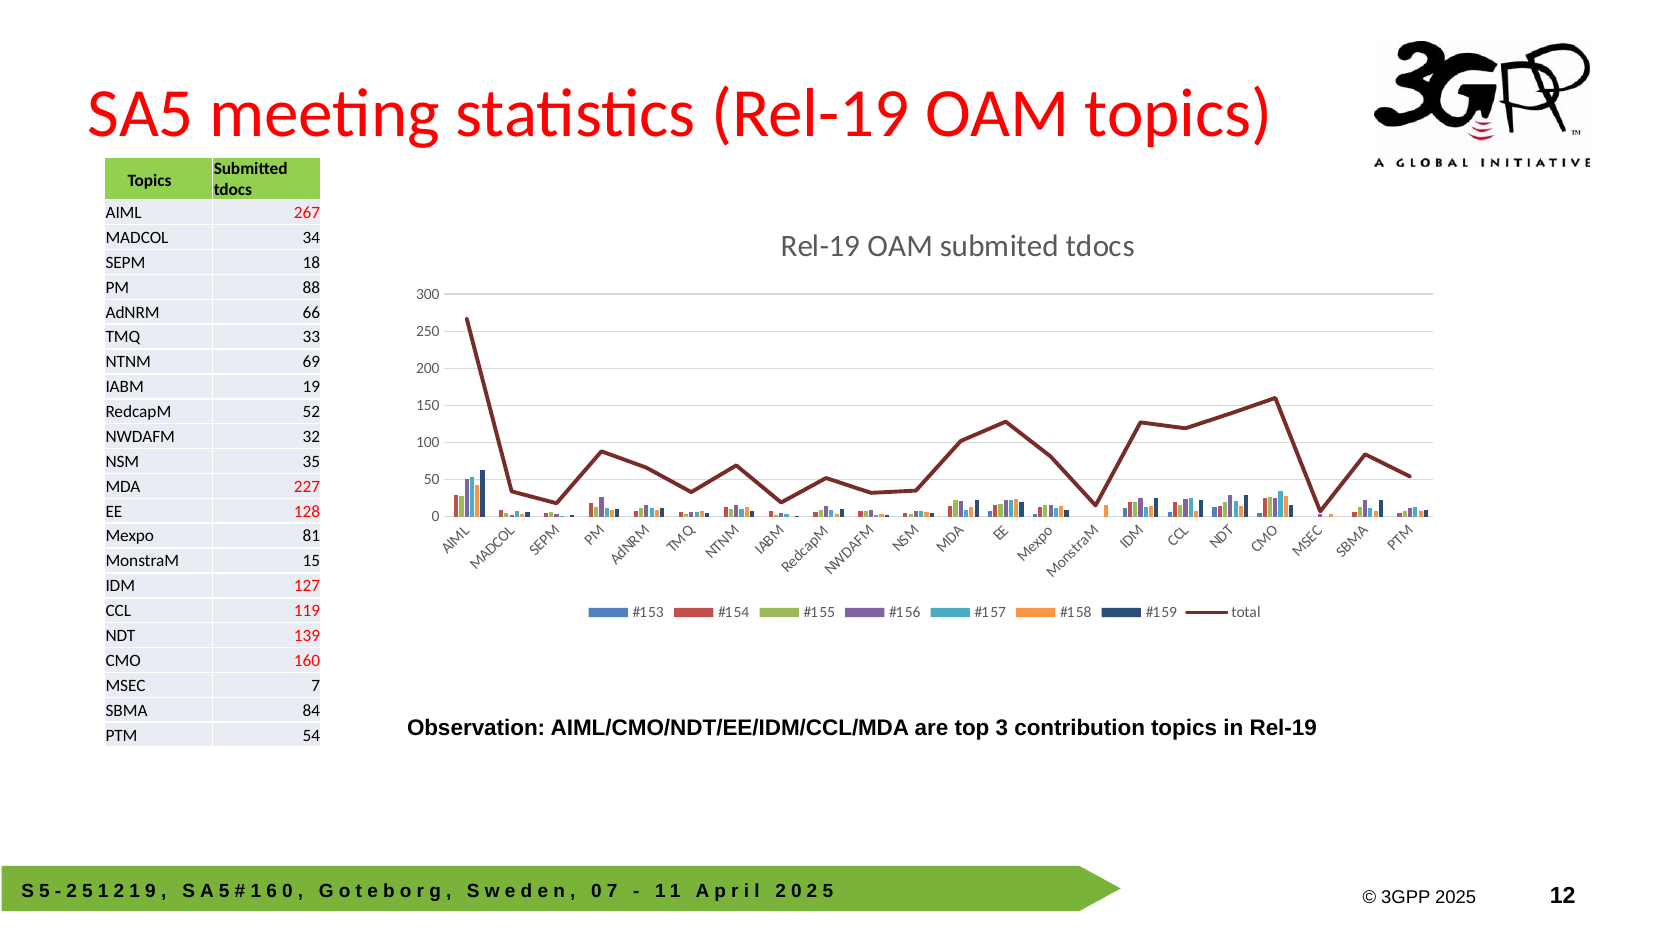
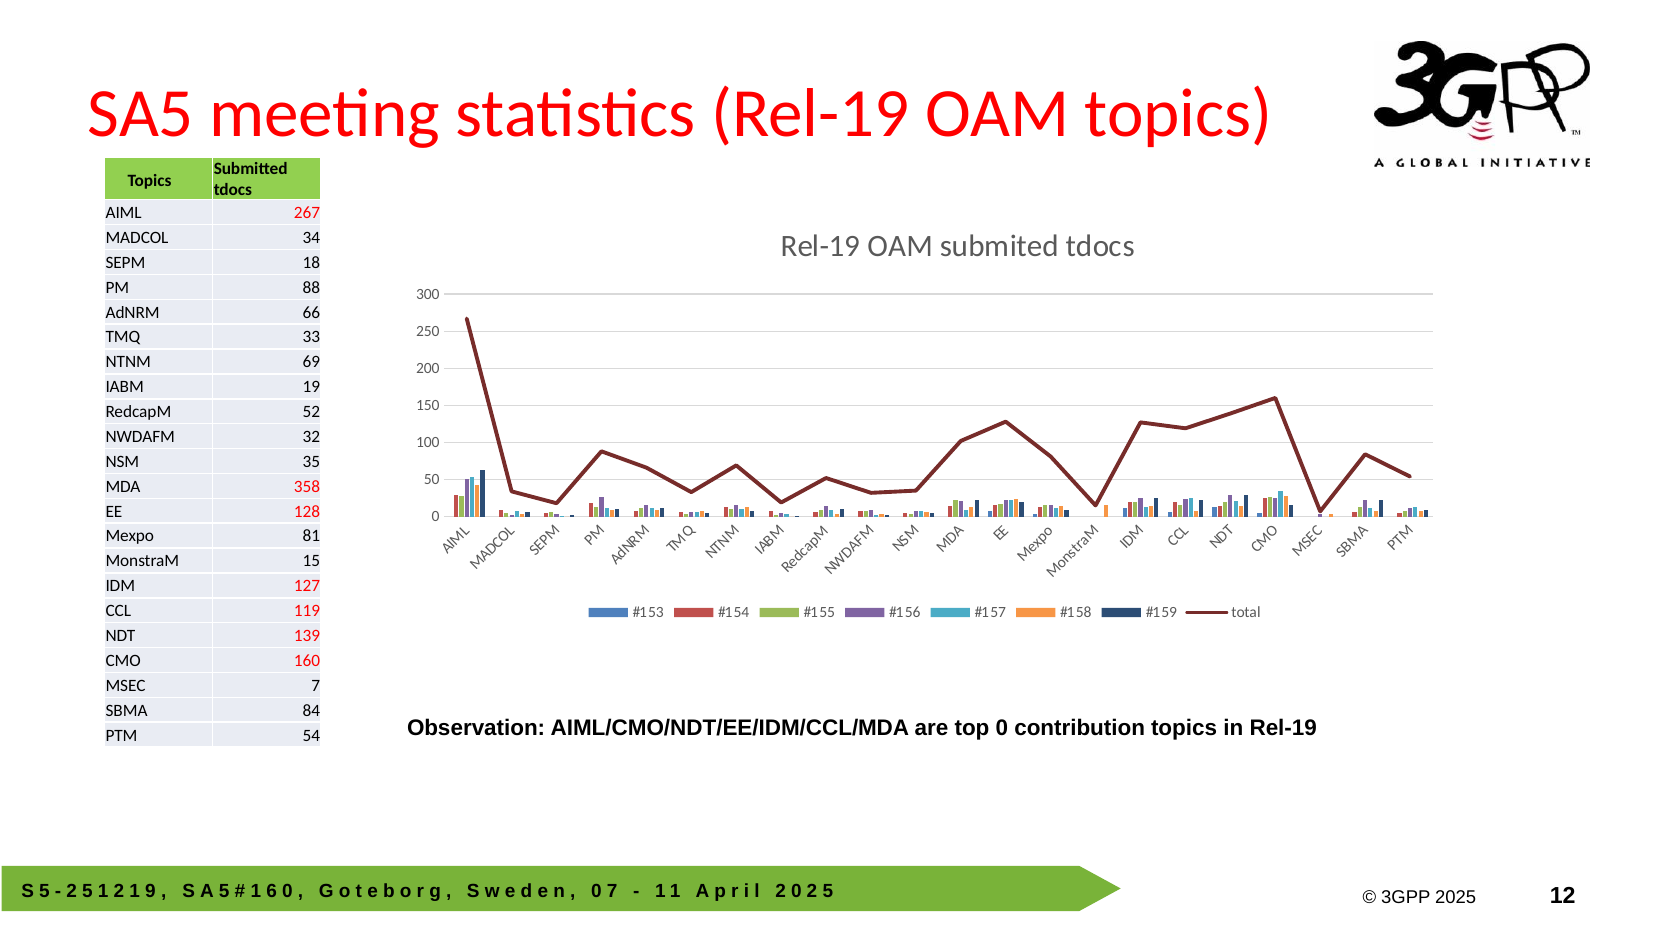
227: 227 -> 358
top 3: 3 -> 0
